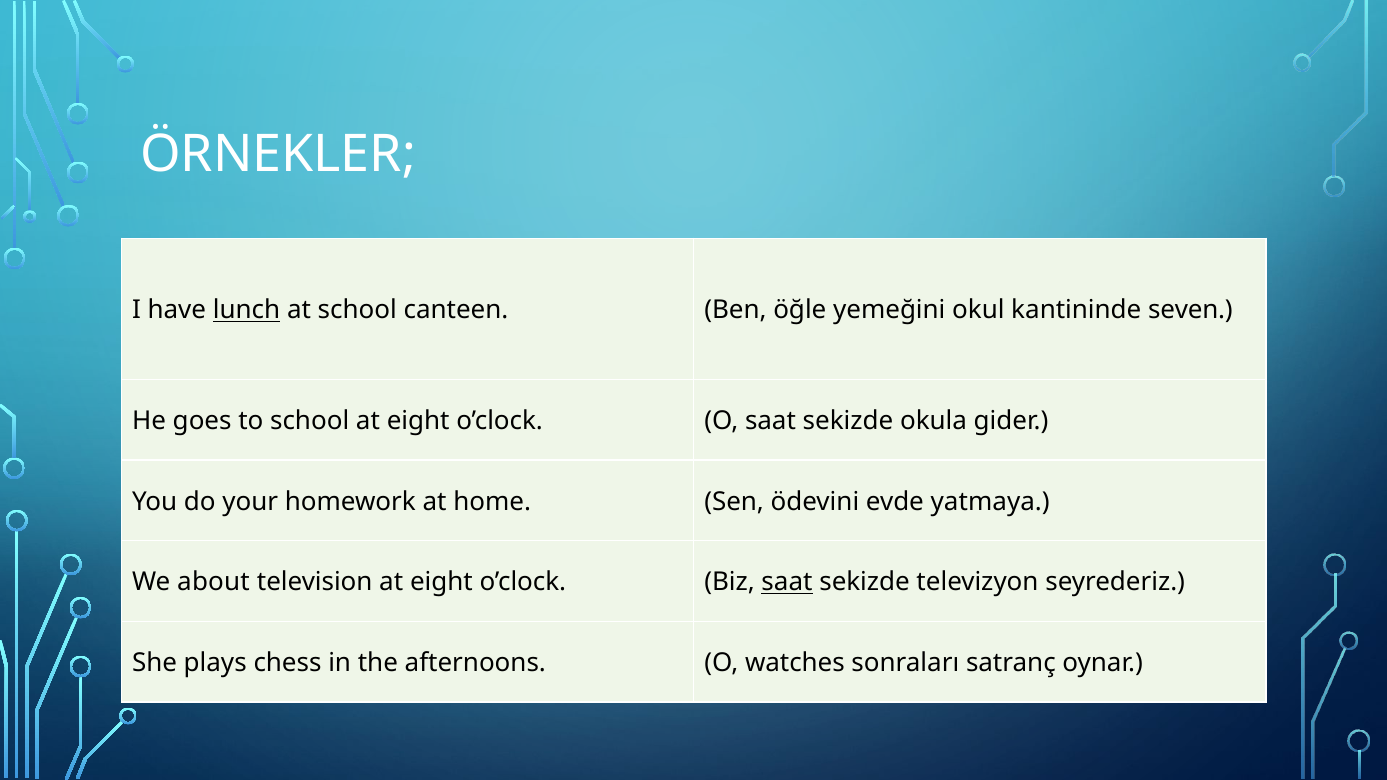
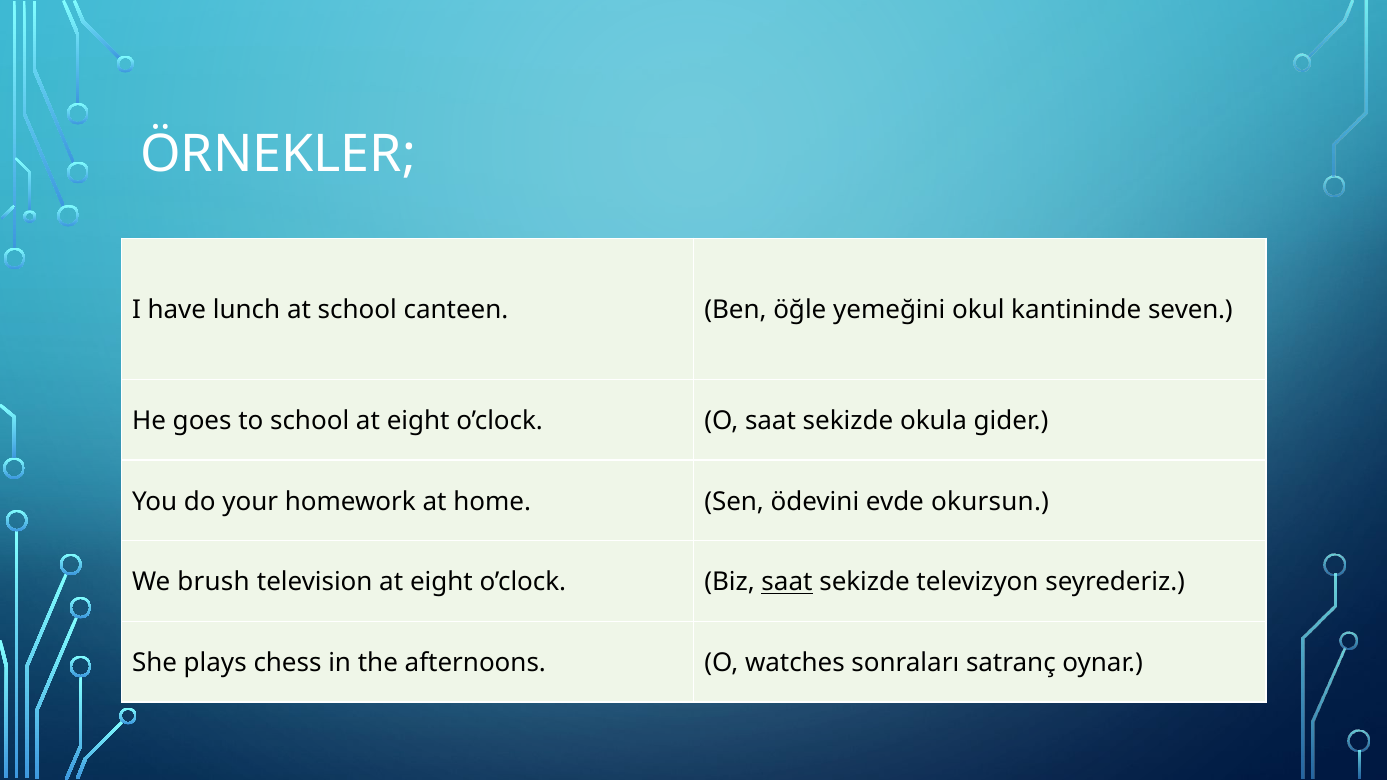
lunch underline: present -> none
yatmaya: yatmaya -> okursun
about: about -> brush
